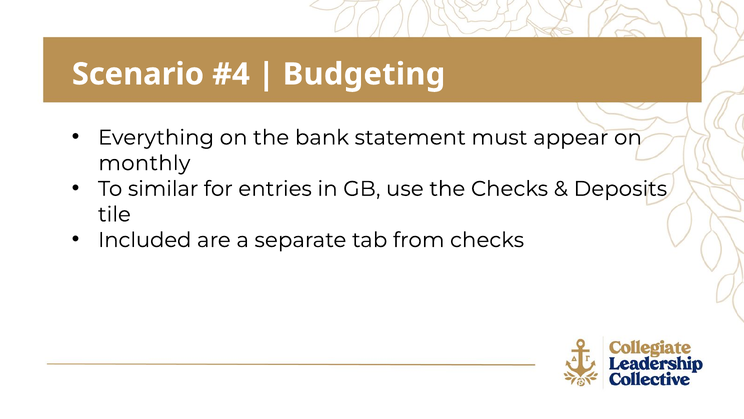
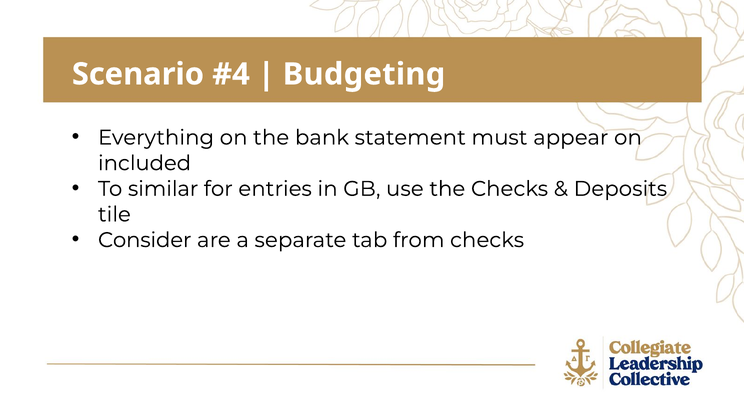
monthly: monthly -> included
Included: Included -> Consider
